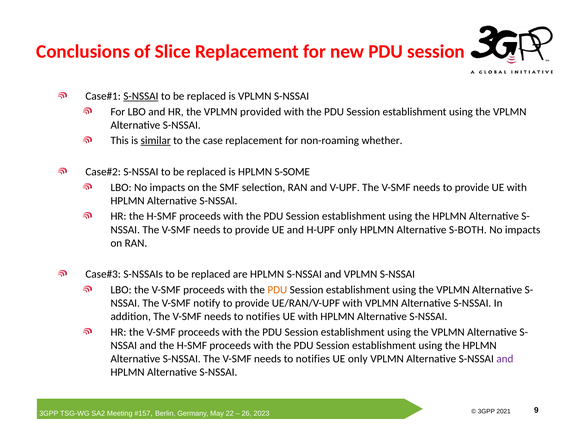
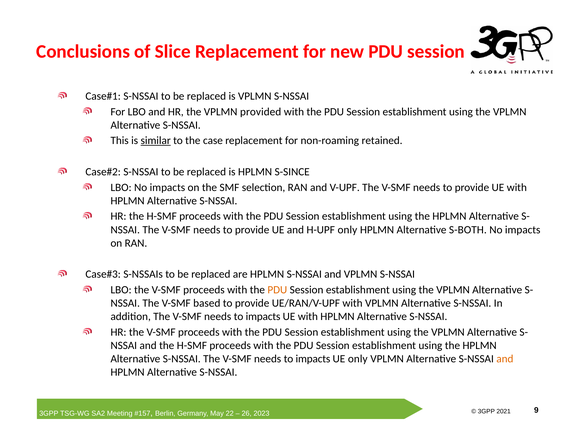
S-NSSAI at (141, 96) underline: present -> none
whether: whether -> retained
S-SOME: S-SOME -> S-SINCE
notify: notify -> based
notifies at (263, 316): notifies -> impacts
notifies at (313, 359): notifies -> impacts
and at (505, 359) colour: purple -> orange
